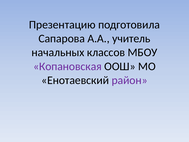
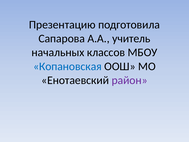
Копановская colour: purple -> blue
